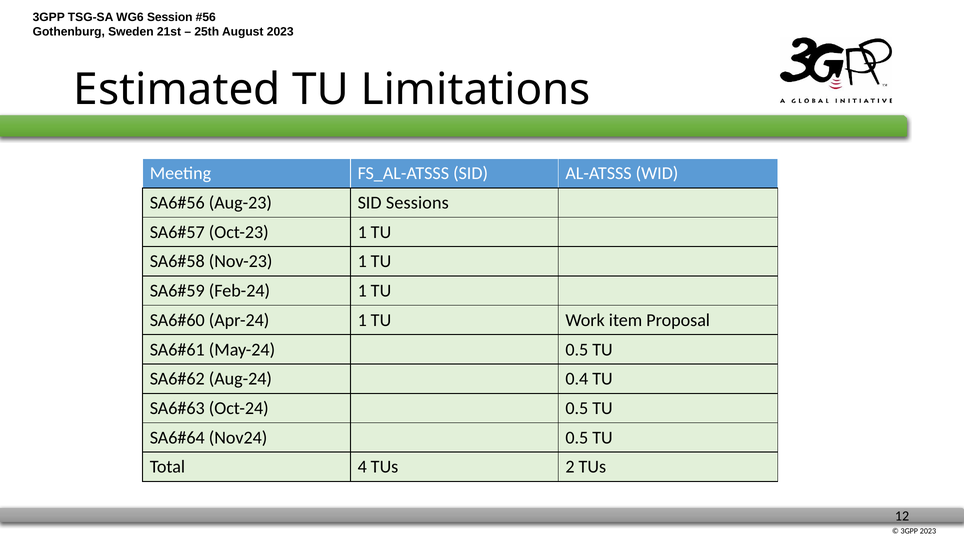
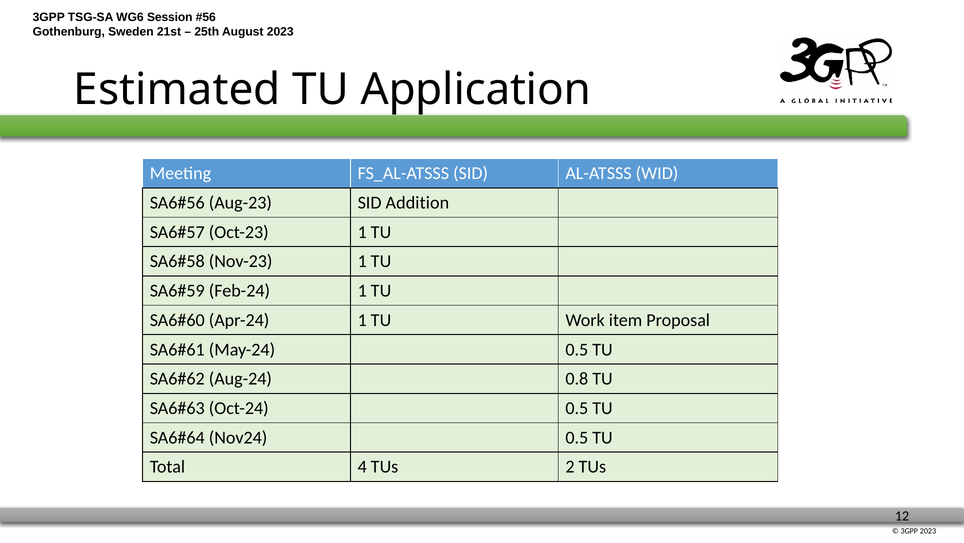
Limitations: Limitations -> Application
Sessions: Sessions -> Addition
0.4: 0.4 -> 0.8
